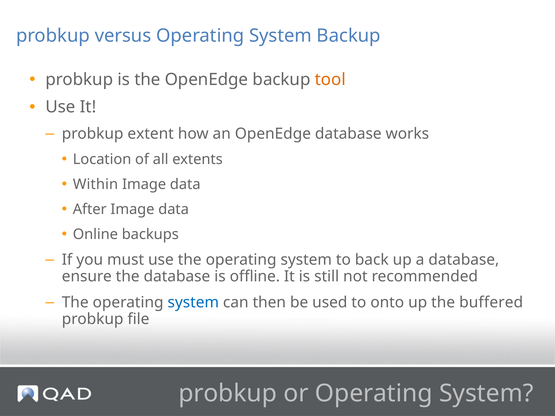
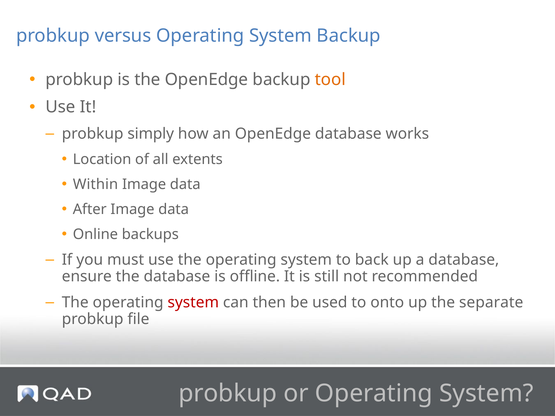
extent: extent -> simply
system at (193, 303) colour: blue -> red
buffered: buffered -> separate
